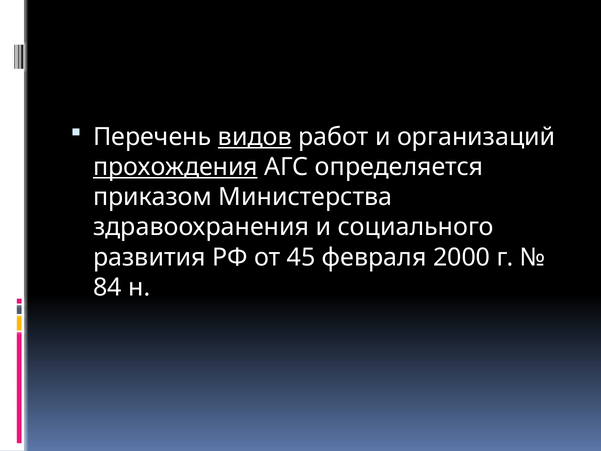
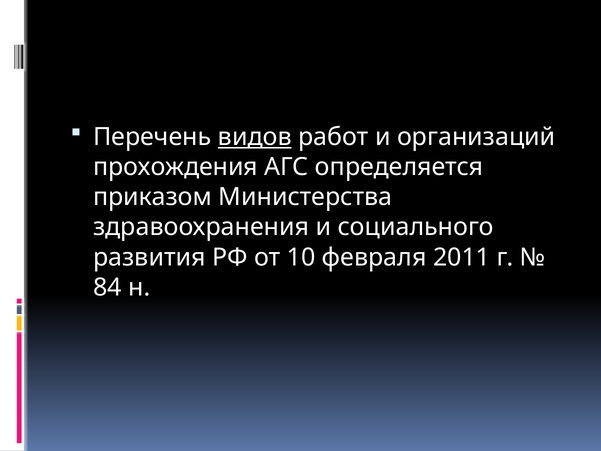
прохождения underline: present -> none
45: 45 -> 10
2000: 2000 -> 2011
